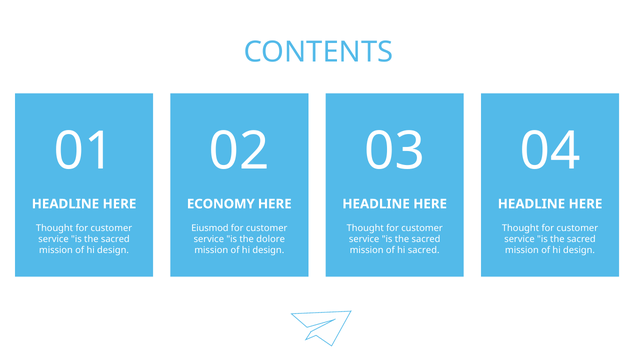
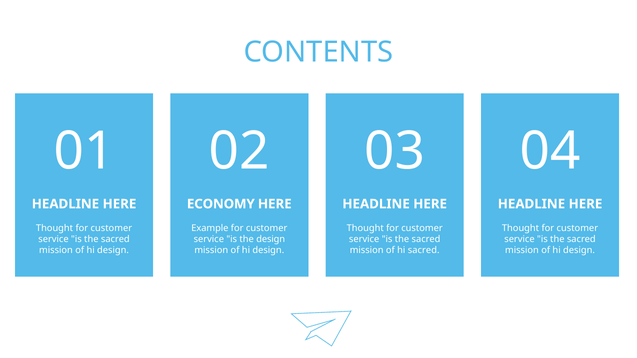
Eiusmod: Eiusmod -> Example
the dolore: dolore -> design
